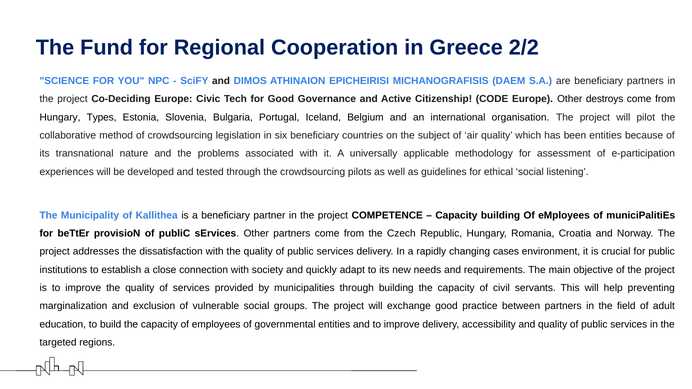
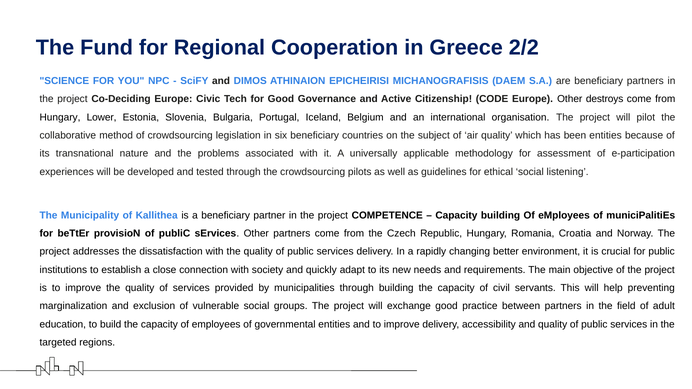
Types: Types -> Lower
changing cases: cases -> better
